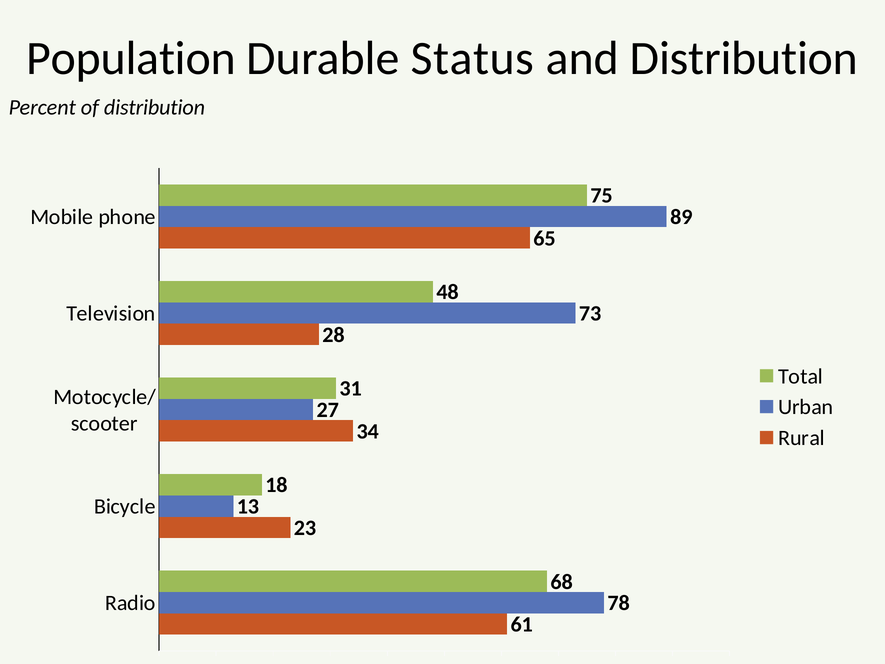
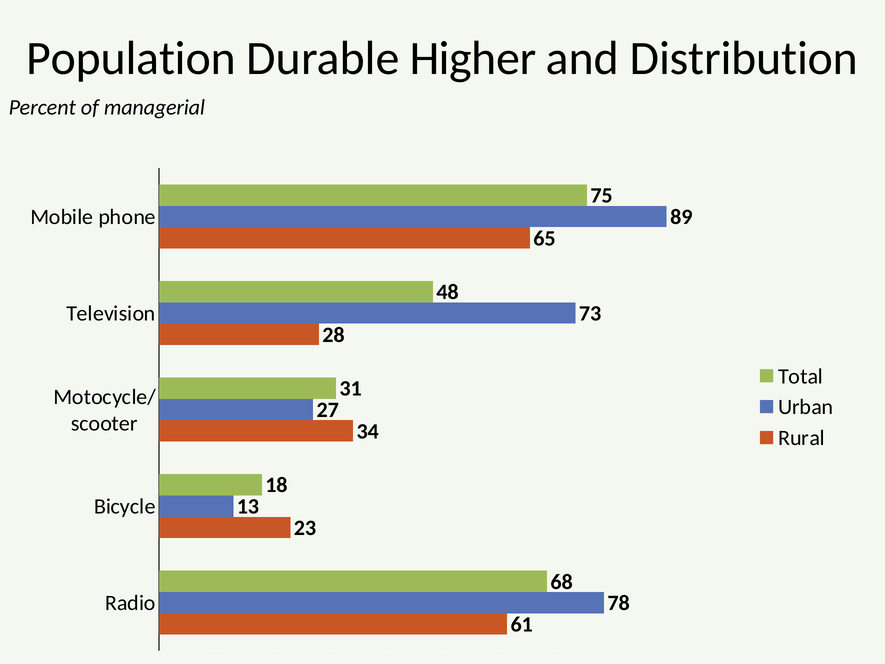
Status: Status -> Higher
of distribution: distribution -> managerial
